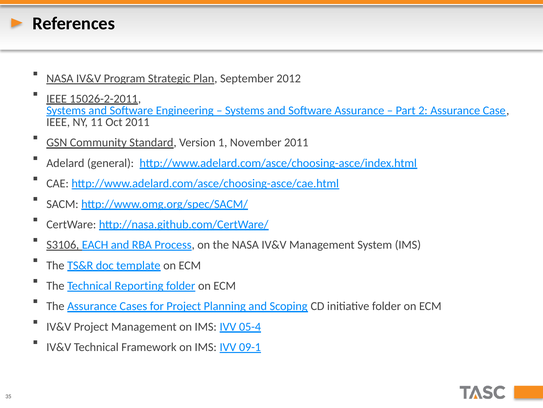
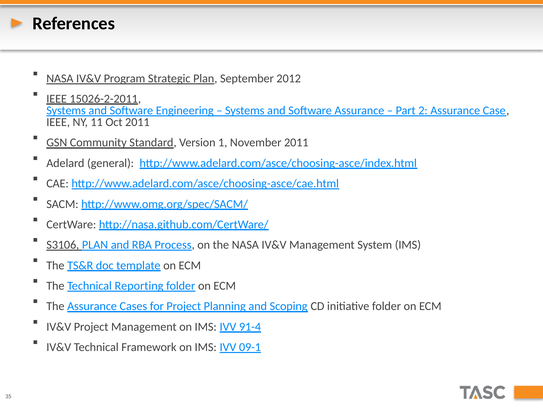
S3106 EACH: EACH -> PLAN
05-4: 05-4 -> 91-4
